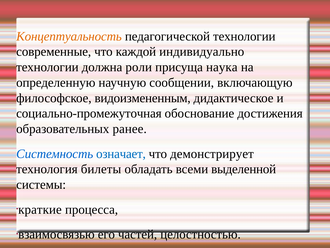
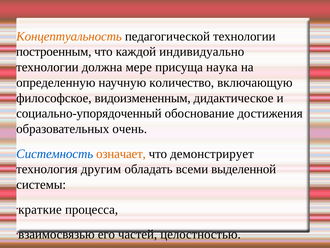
современные: современные -> построенным
роли: роли -> мере
сообщении: сообщении -> количество
социально-промежуточная: социально-промежуточная -> социально-упорядоченный
ранее: ранее -> очень
означает colour: blue -> orange
билеты: билеты -> другим
